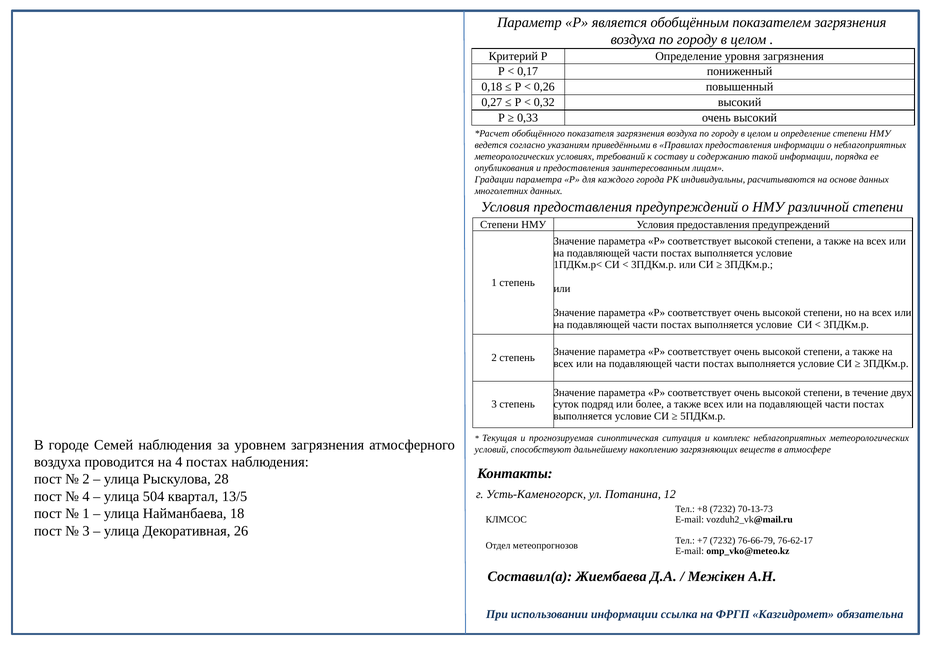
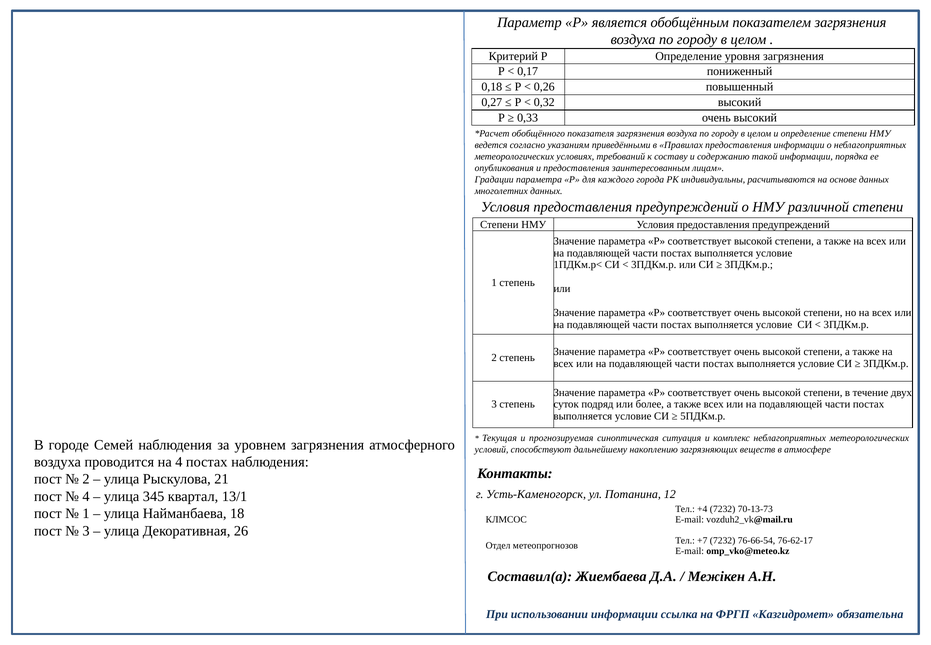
28: 28 -> 21
504: 504 -> 345
13/5: 13/5 -> 13/1
+8: +8 -> +4
76-66-79: 76-66-79 -> 76-66-54
